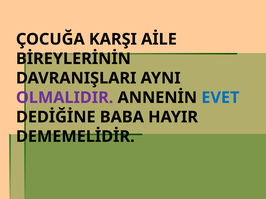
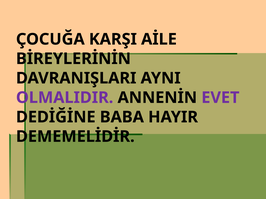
EVET colour: blue -> purple
